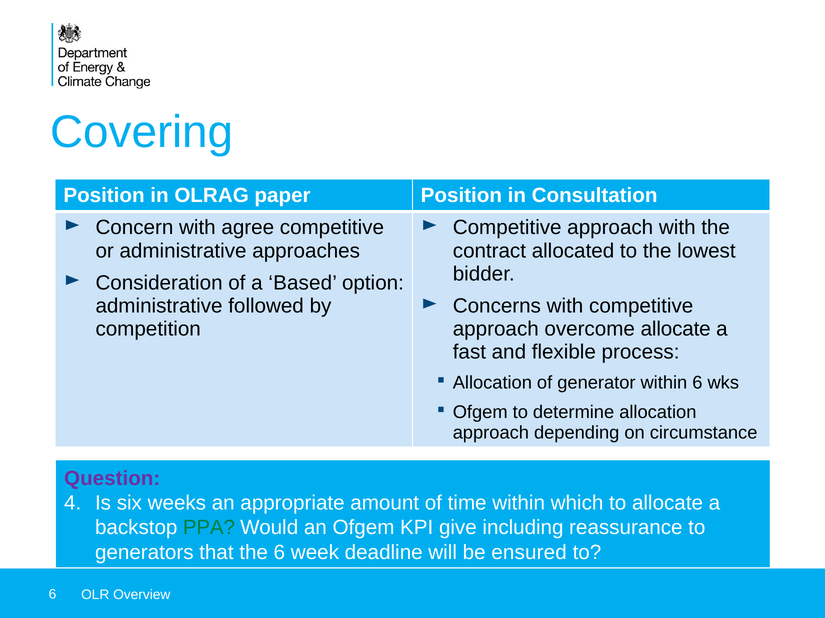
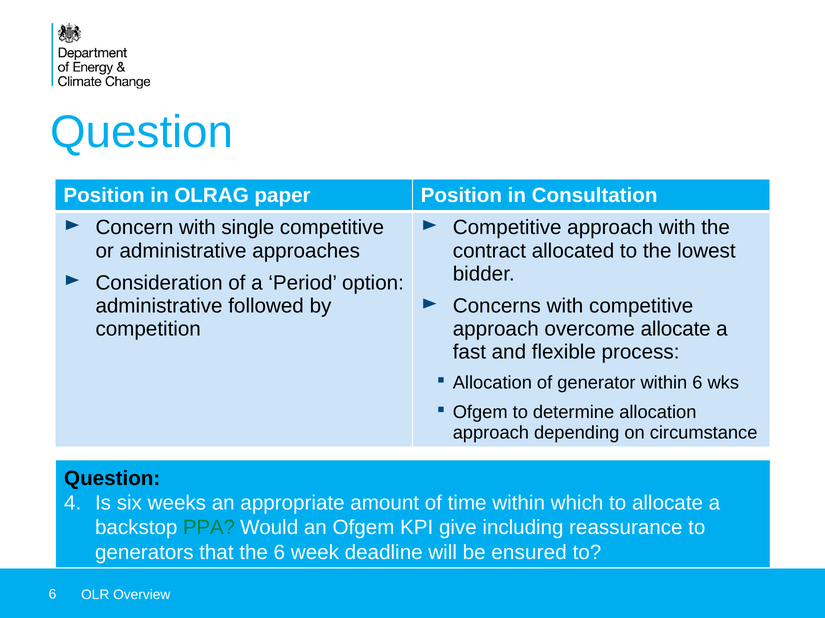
Covering at (142, 132): Covering -> Question
agree: agree -> single
Based: Based -> Period
Question at (112, 479) colour: purple -> black
